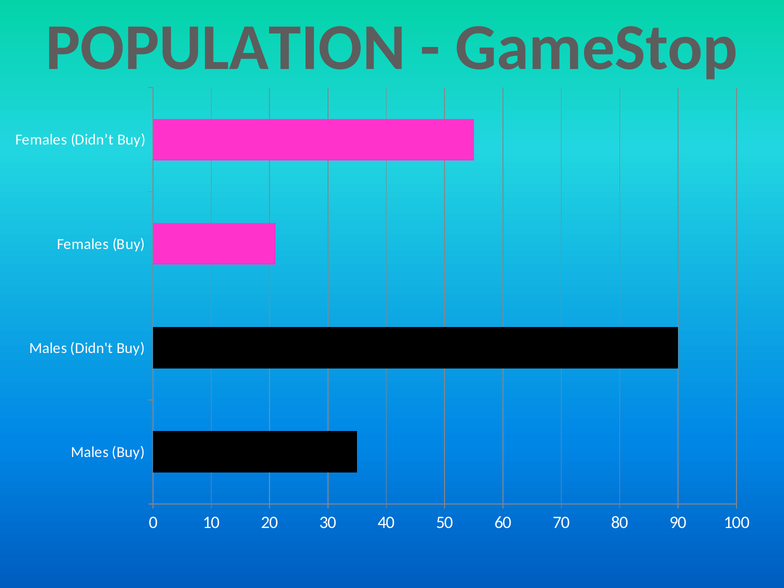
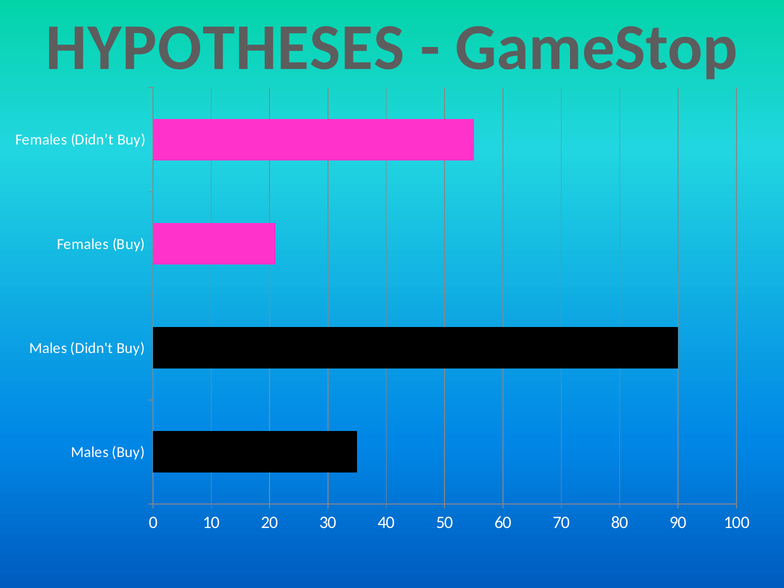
POPULATION: POPULATION -> HYPOTHESES
